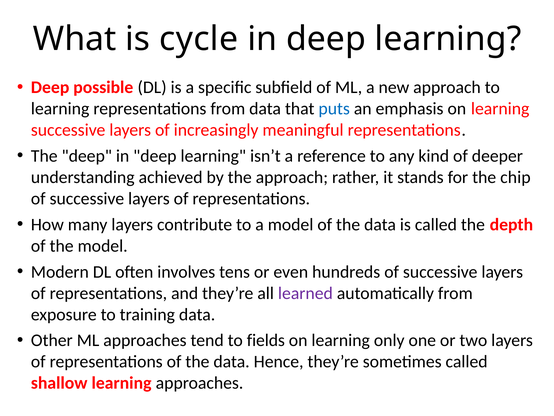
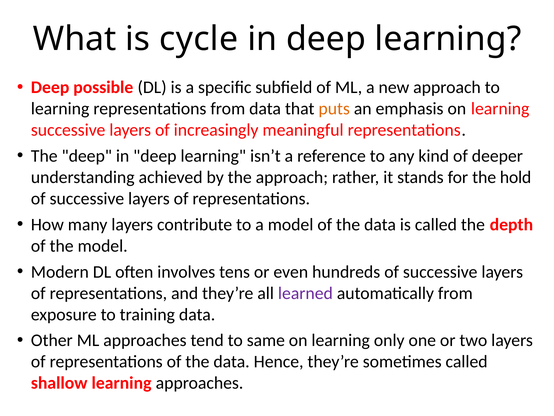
puts colour: blue -> orange
chip: chip -> hold
fields: fields -> same
